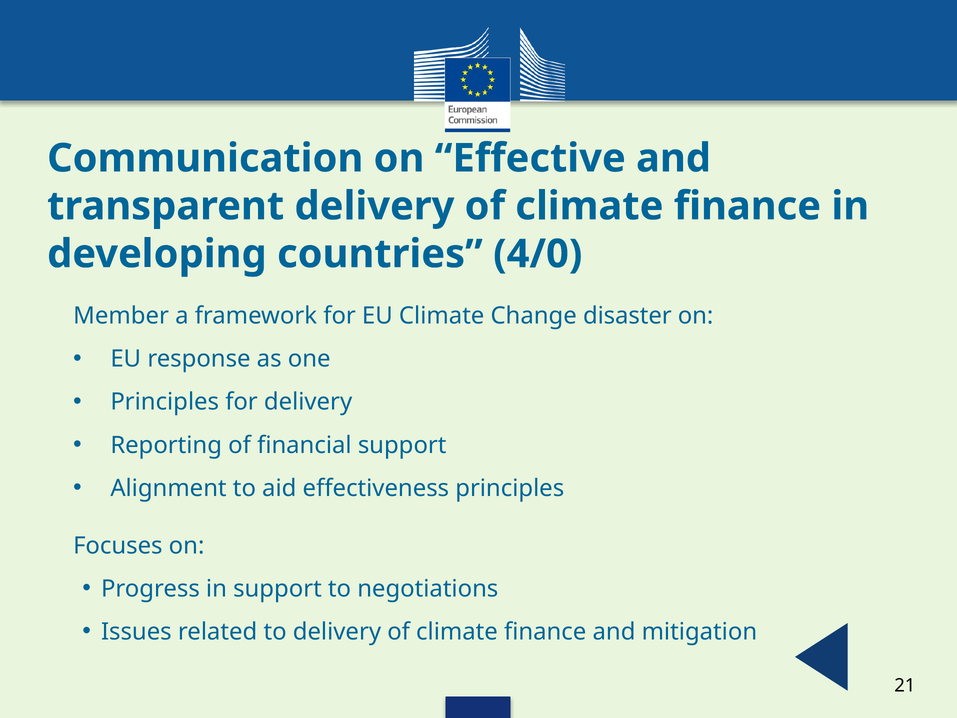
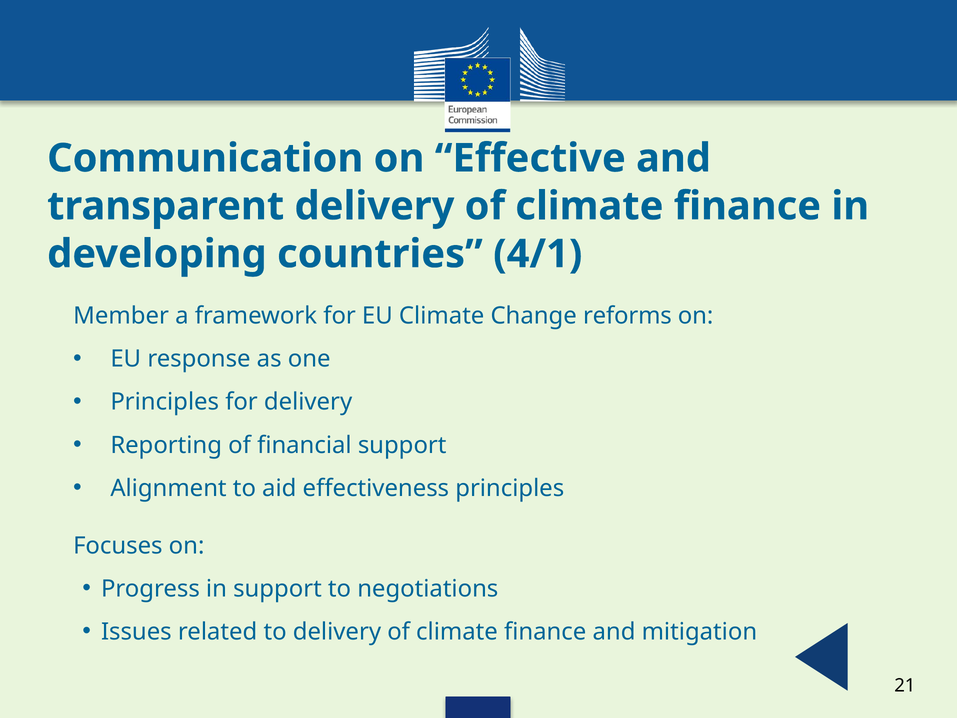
4/0: 4/0 -> 4/1
disaster: disaster -> reforms
